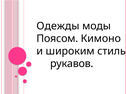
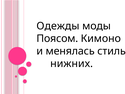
широким: широким -> менялась
рукавов: рукавов -> нижних
